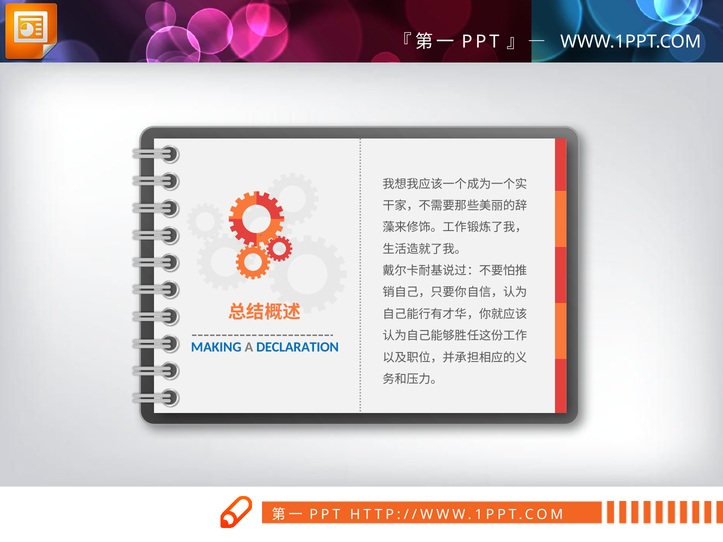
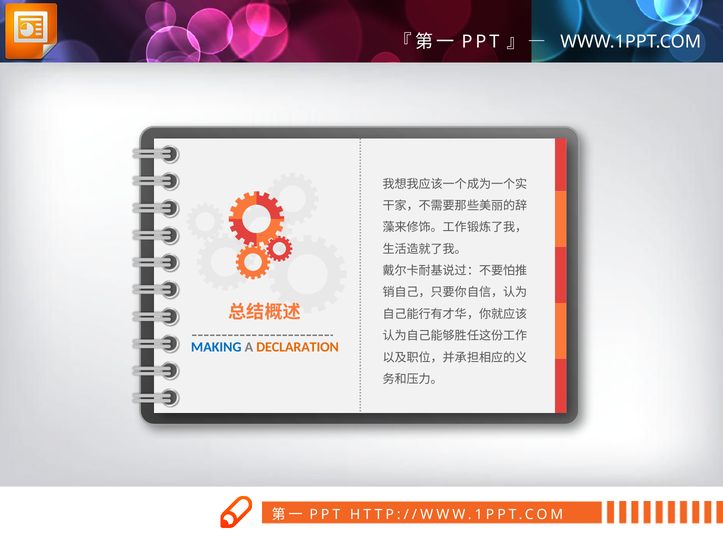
DECLARATION colour: blue -> orange
